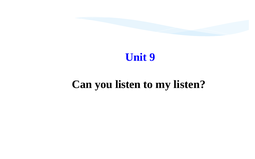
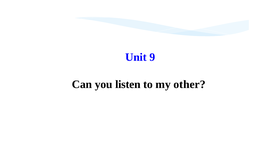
my listen: listen -> other
